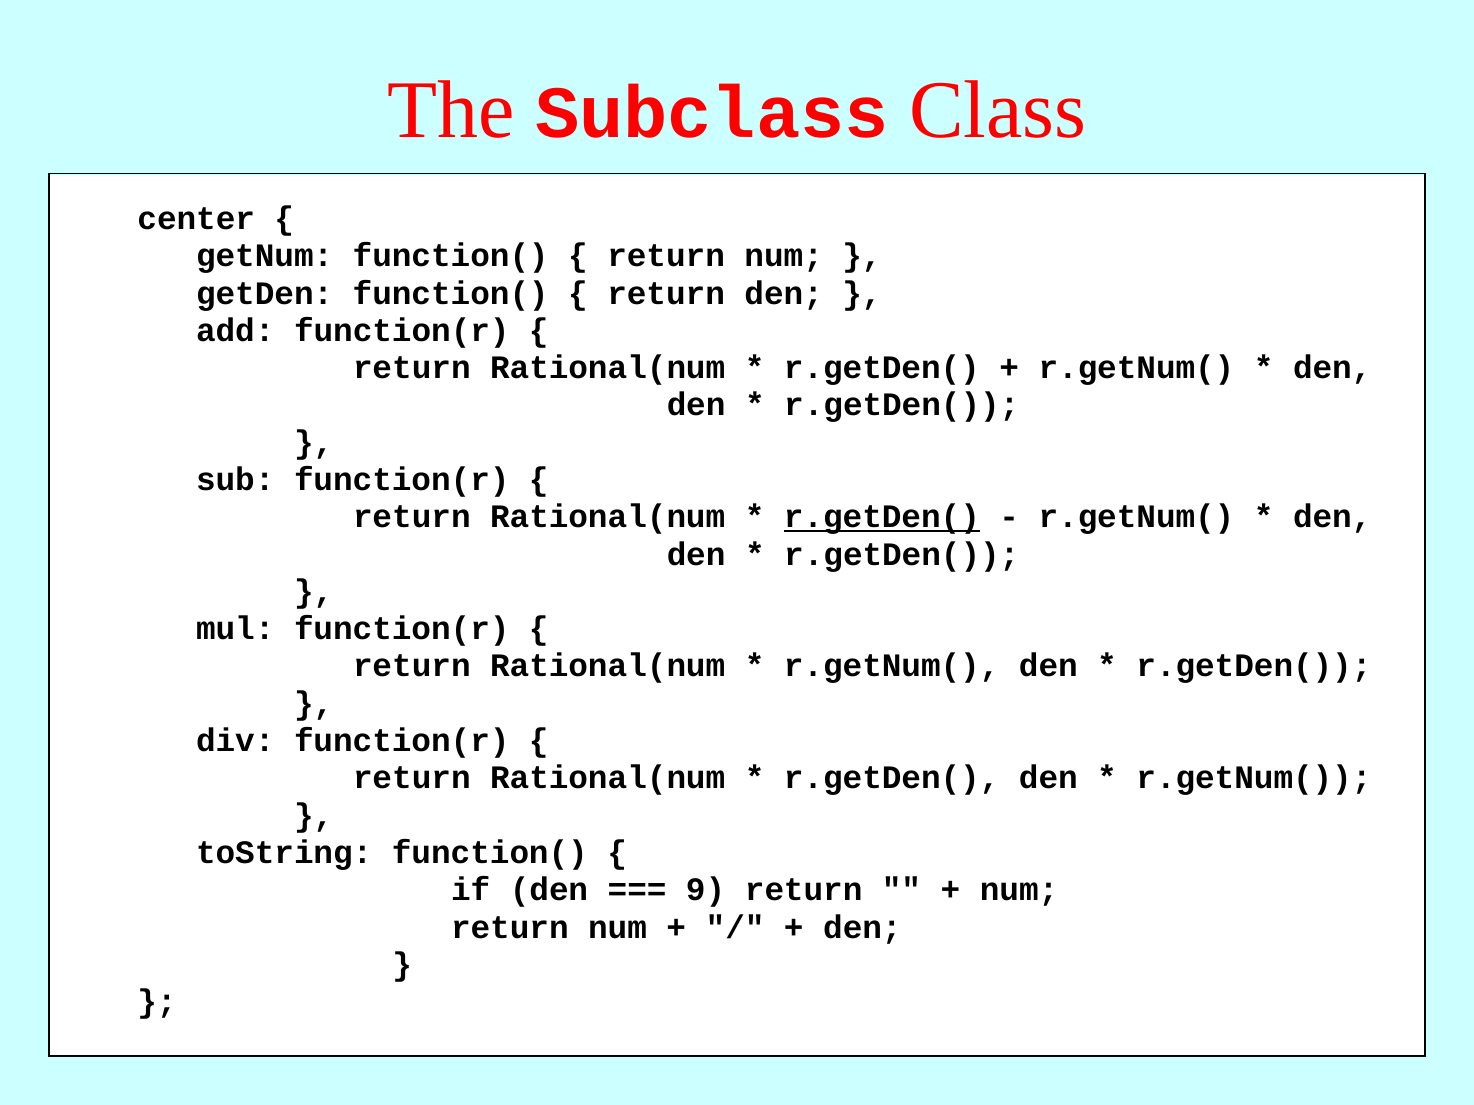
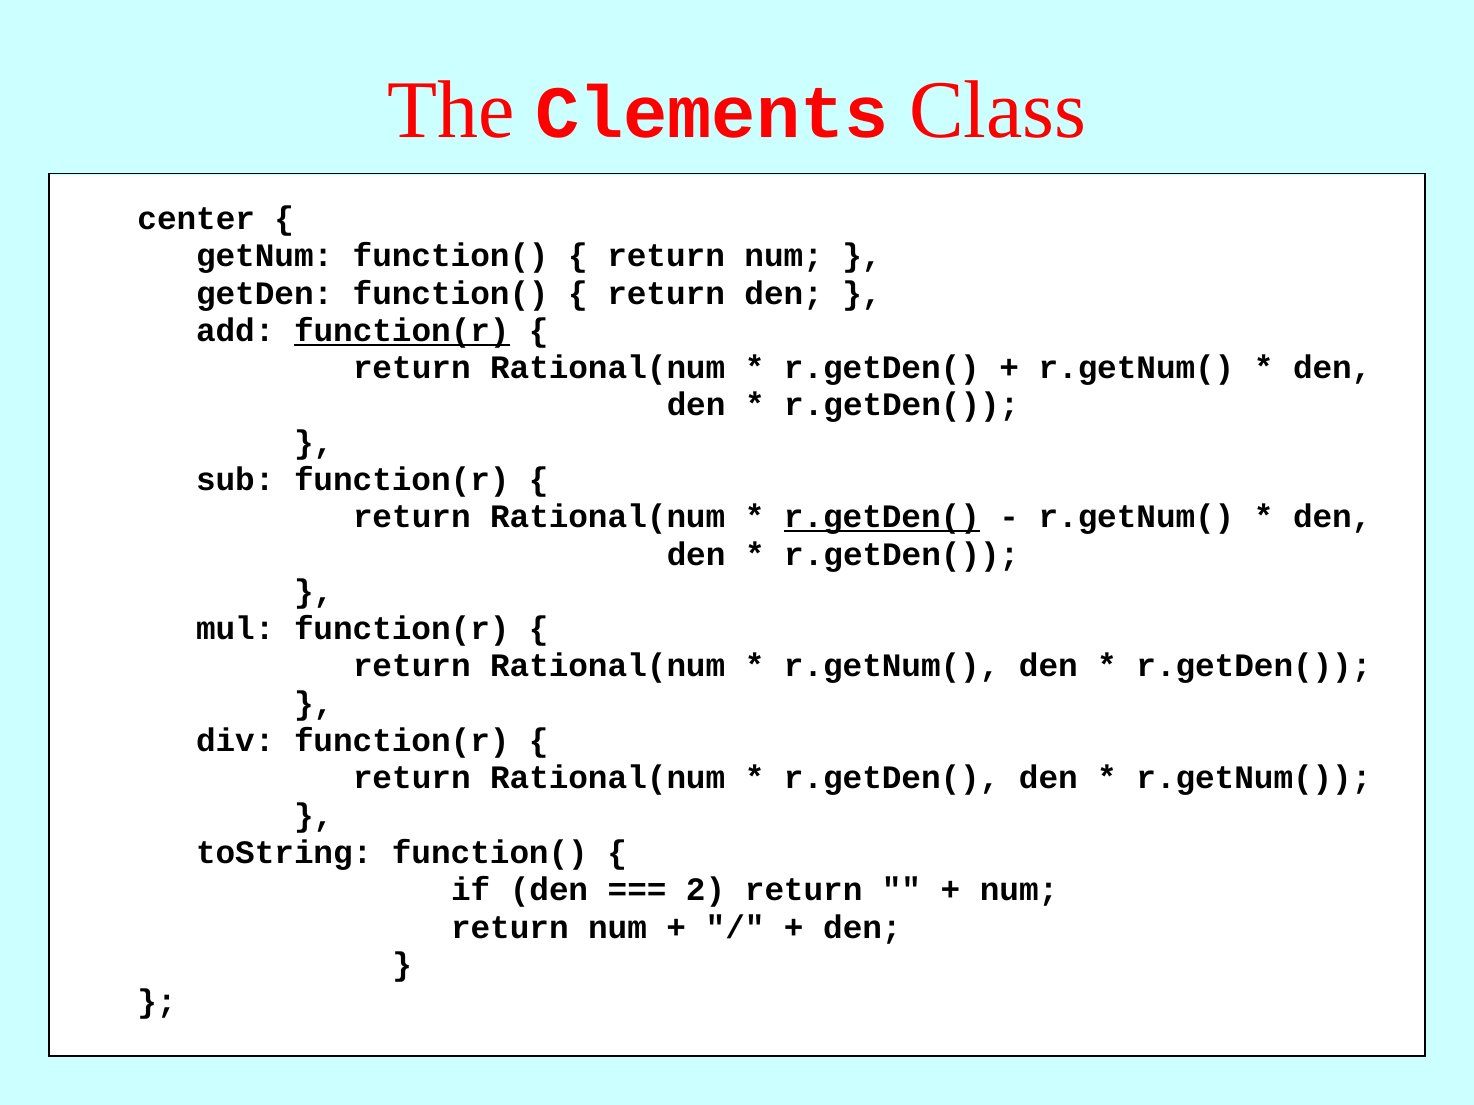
Subclass: Subclass -> Clements
function(r at (402, 331) underline: none -> present
9: 9 -> 2
